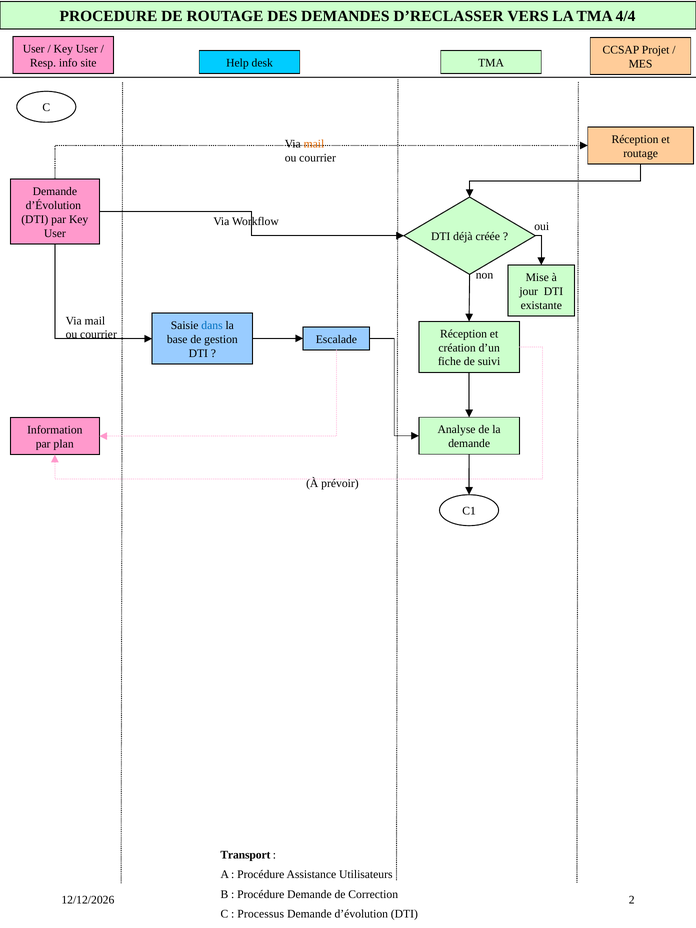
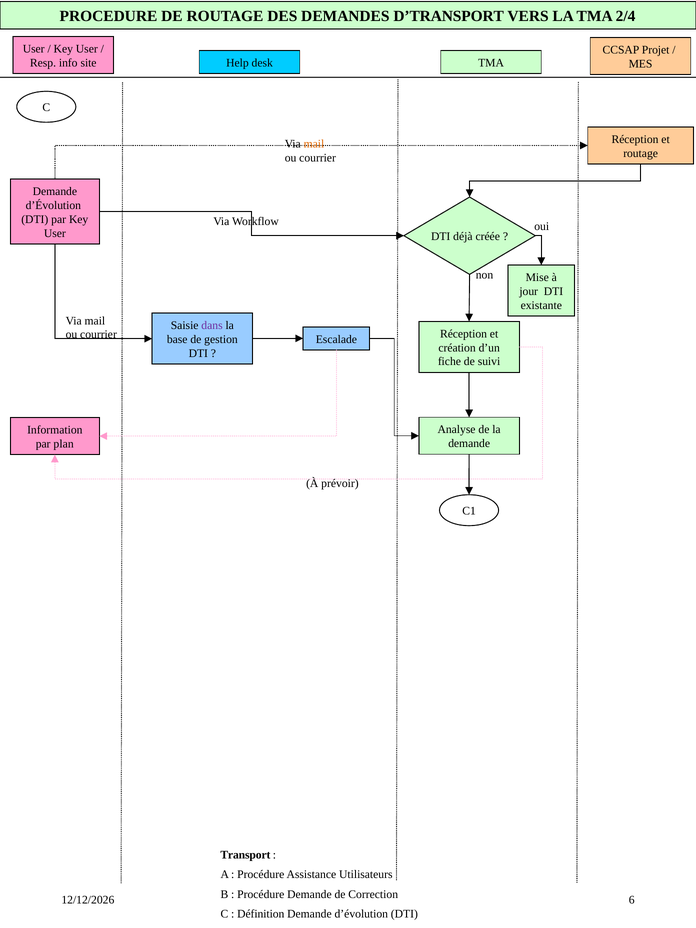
D’RECLASSER: D’RECLASSER -> D’TRANSPORT
4/4: 4/4 -> 2/4
dans colour: blue -> purple
2: 2 -> 6
Processus: Processus -> Définition
